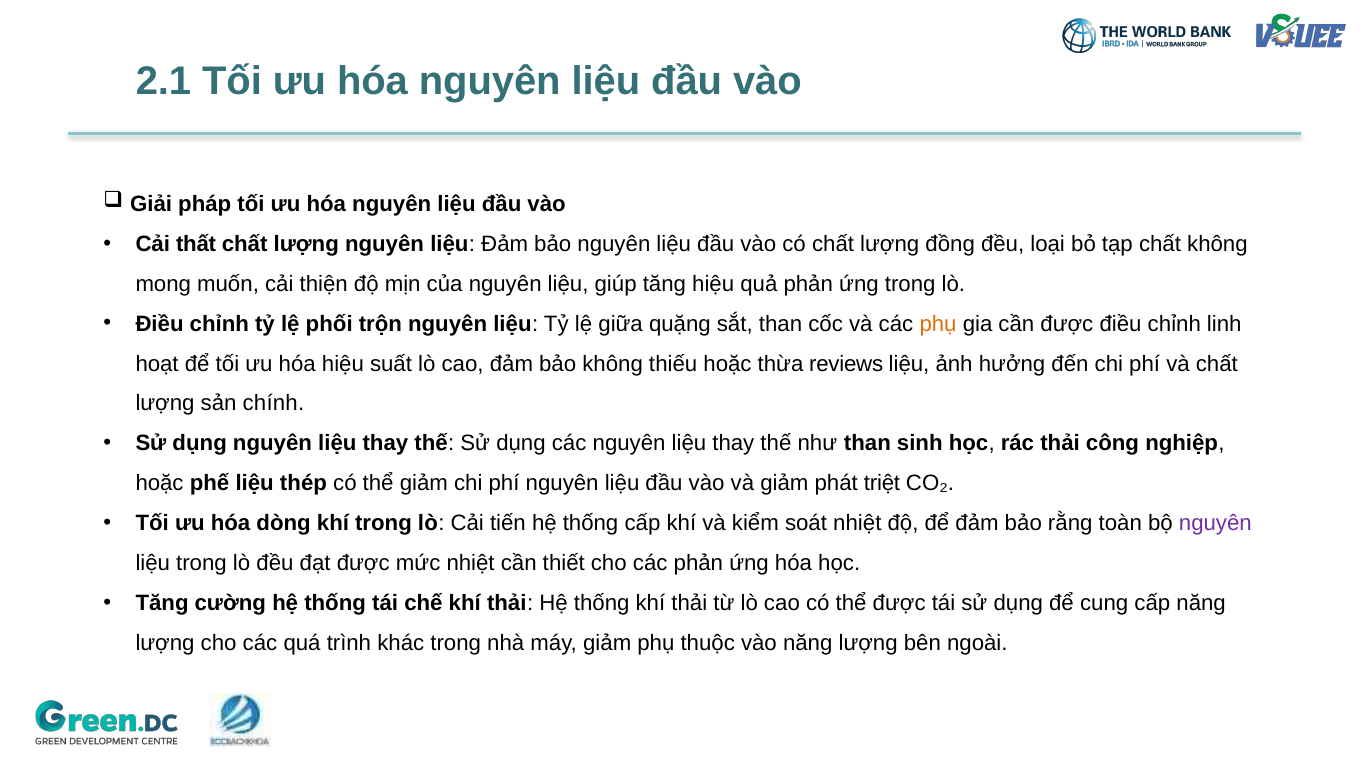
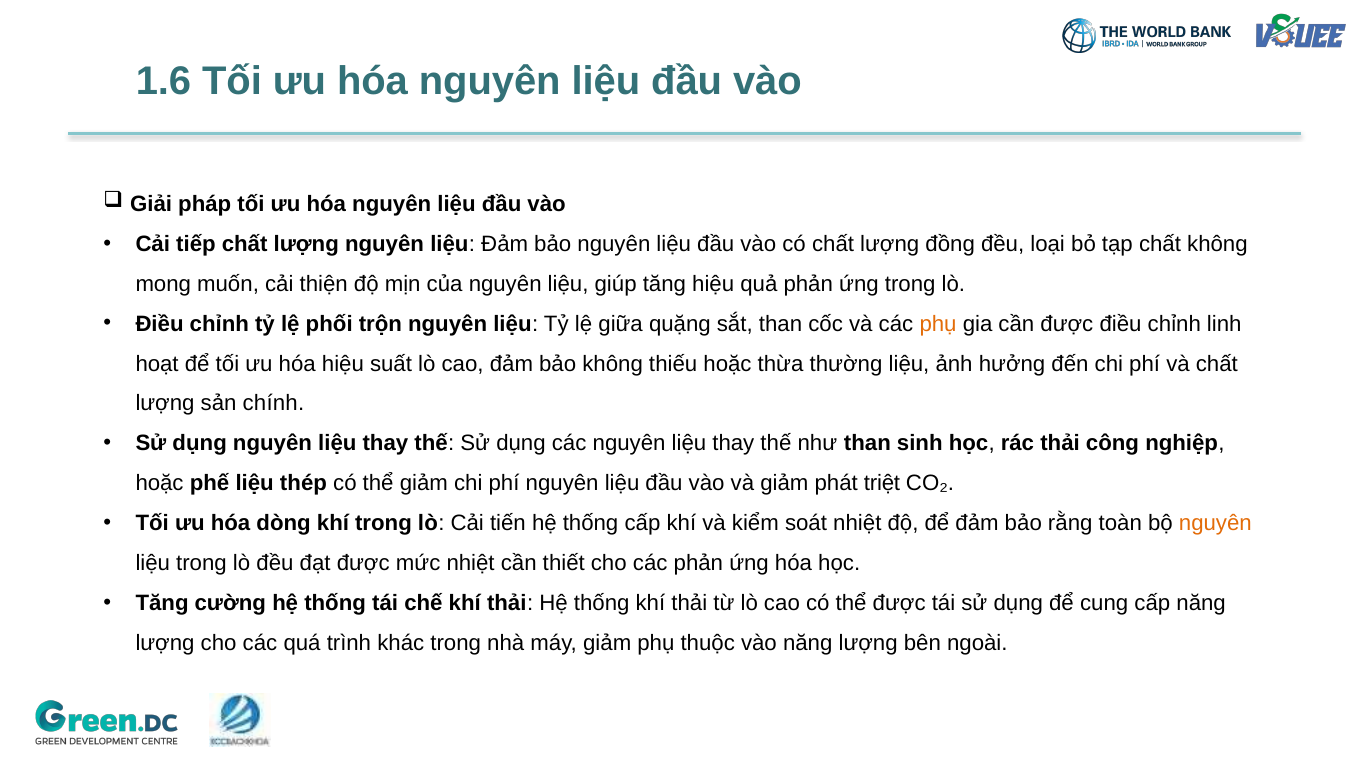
2.1: 2.1 -> 1.6
thất: thất -> tiếp
reviews: reviews -> thường
nguyên at (1215, 523) colour: purple -> orange
